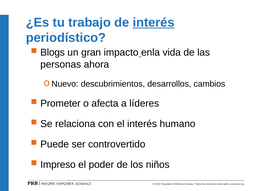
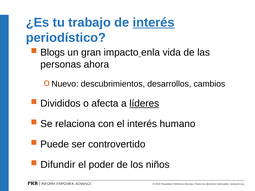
Prometer: Prometer -> Divididos
líderes underline: none -> present
Impreso: Impreso -> Difundir
